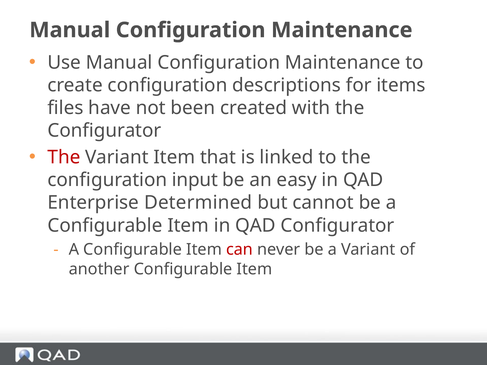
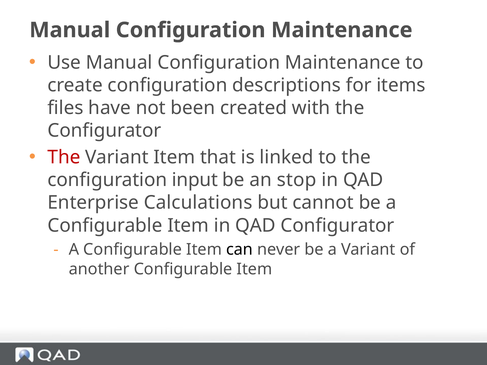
easy: easy -> stop
Determined: Determined -> Calculations
can colour: red -> black
